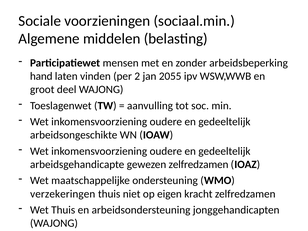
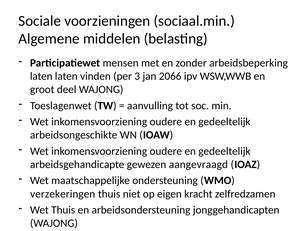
hand at (41, 76): hand -> laten
2: 2 -> 3
2055: 2055 -> 2066
gewezen zelfredzamen: zelfredzamen -> aangevraagd
